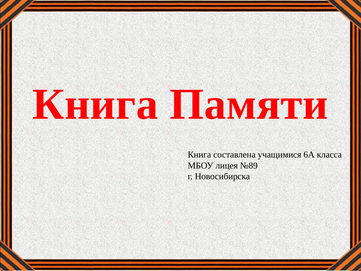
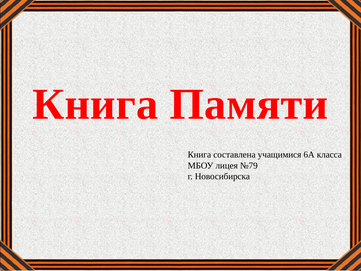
№89: №89 -> №79
